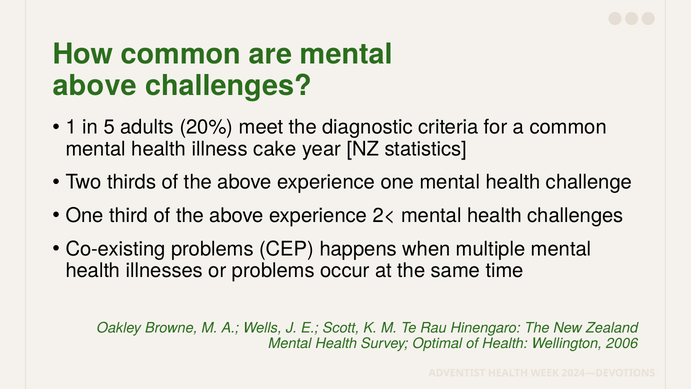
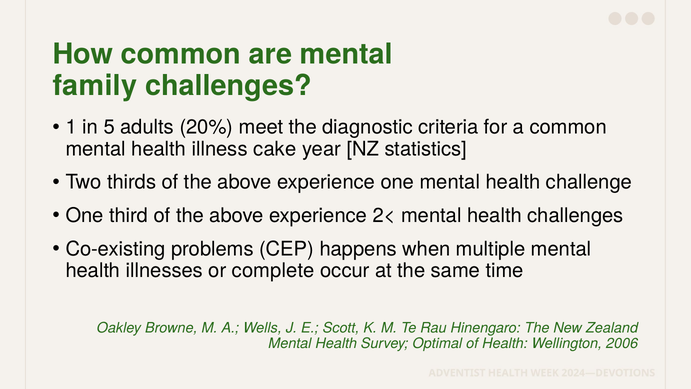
above at (95, 85): above -> family
or problems: problems -> complete
